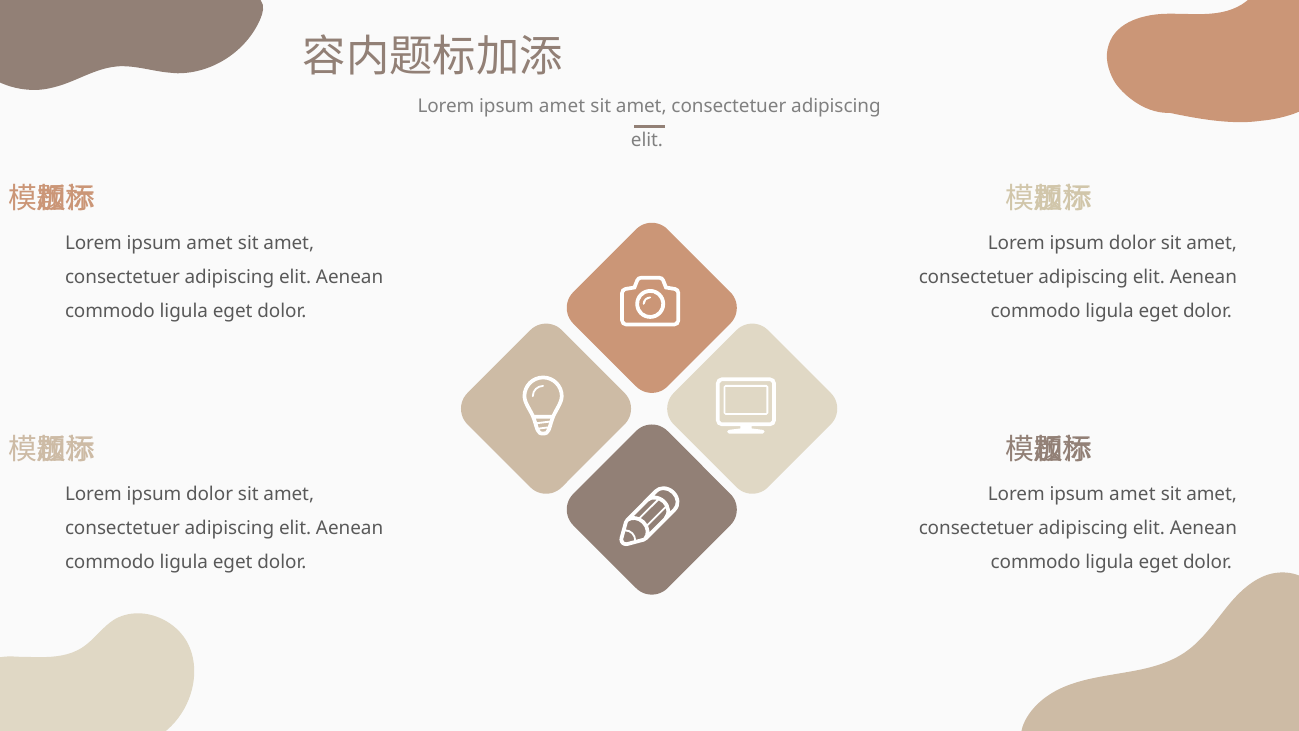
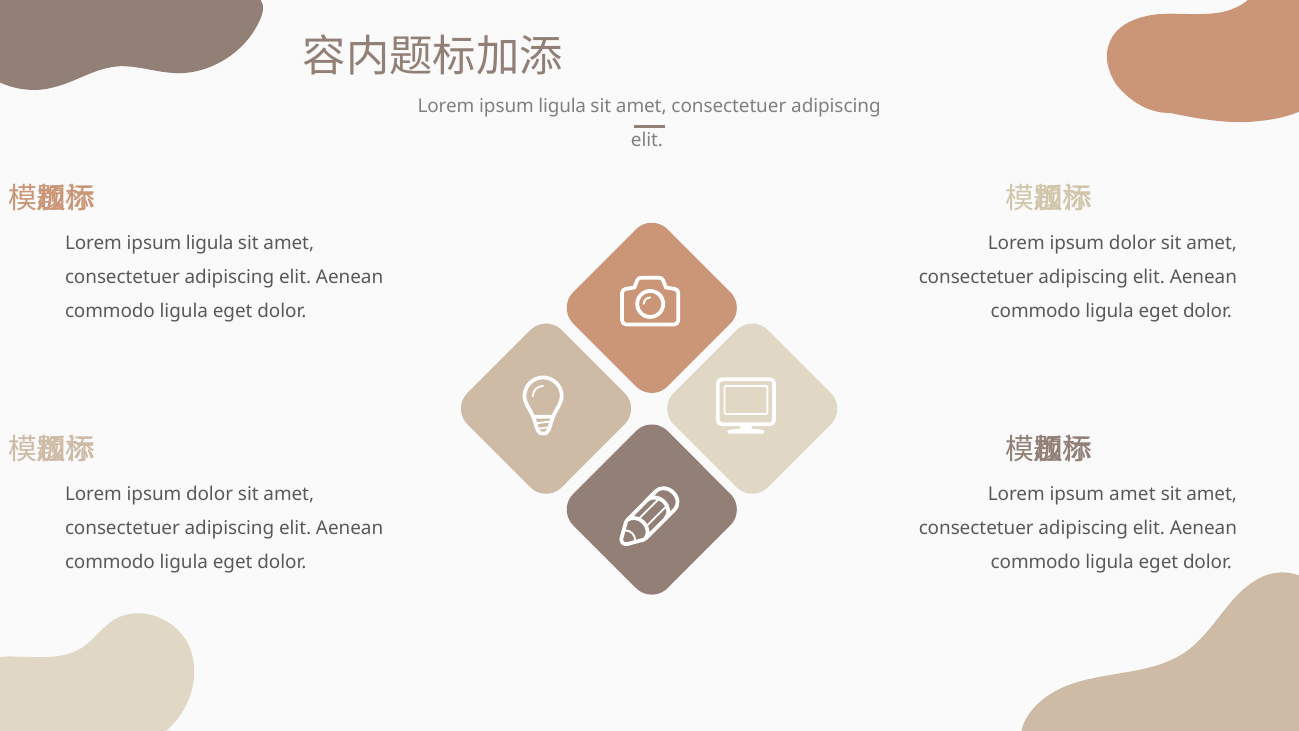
amet at (562, 106): amet -> ligula
amet at (210, 243): amet -> ligula
